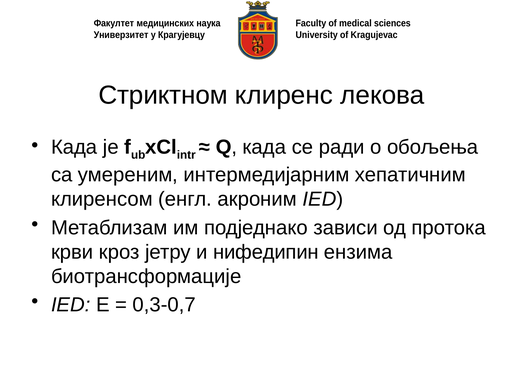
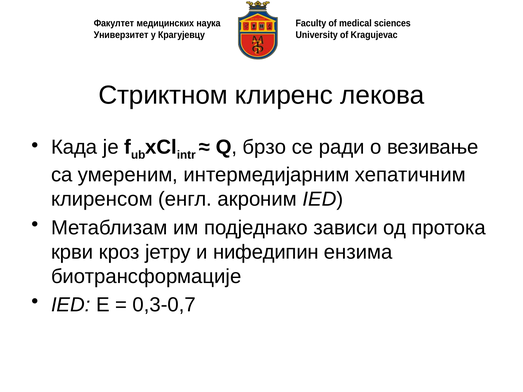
Q када: када -> брзо
обољења: обољења -> везивање
